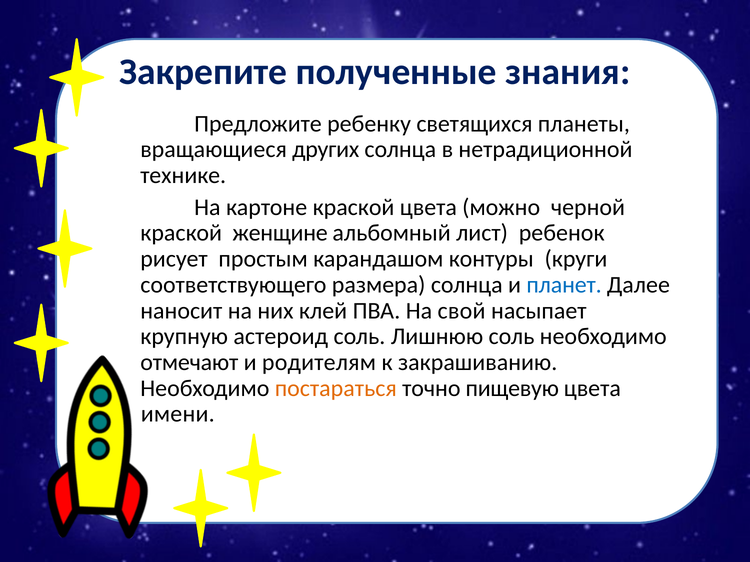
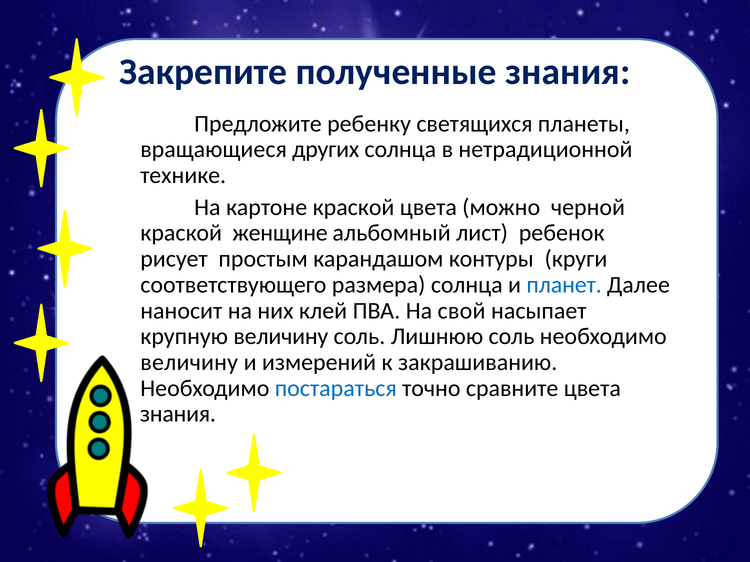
крупную астероид: астероид -> величину
отмечают at (189, 363): отмечают -> величину
родителям: родителям -> измерений
постараться colour: orange -> blue
пищевую: пищевую -> сравните
имени at (178, 414): имени -> знания
